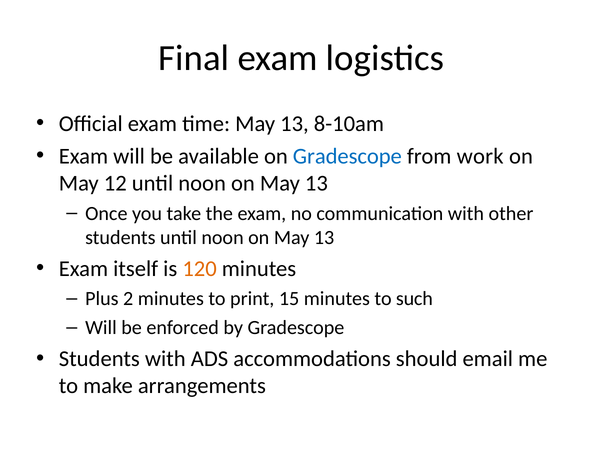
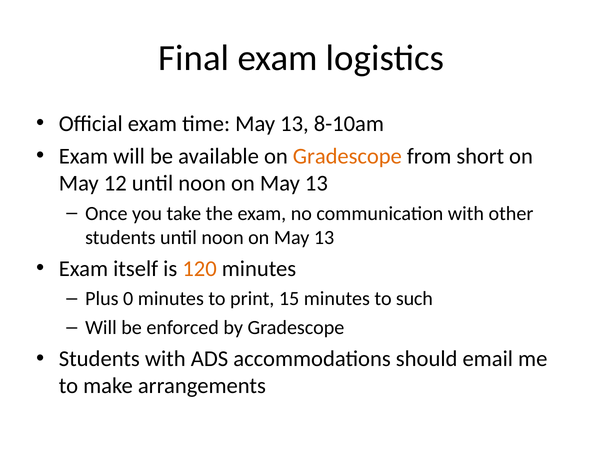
Gradescope at (347, 156) colour: blue -> orange
work: work -> short
2: 2 -> 0
